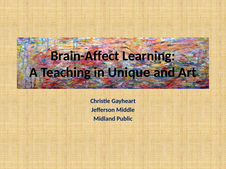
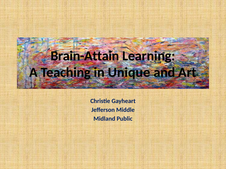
Brain-Affect: Brain-Affect -> Brain-Attain
